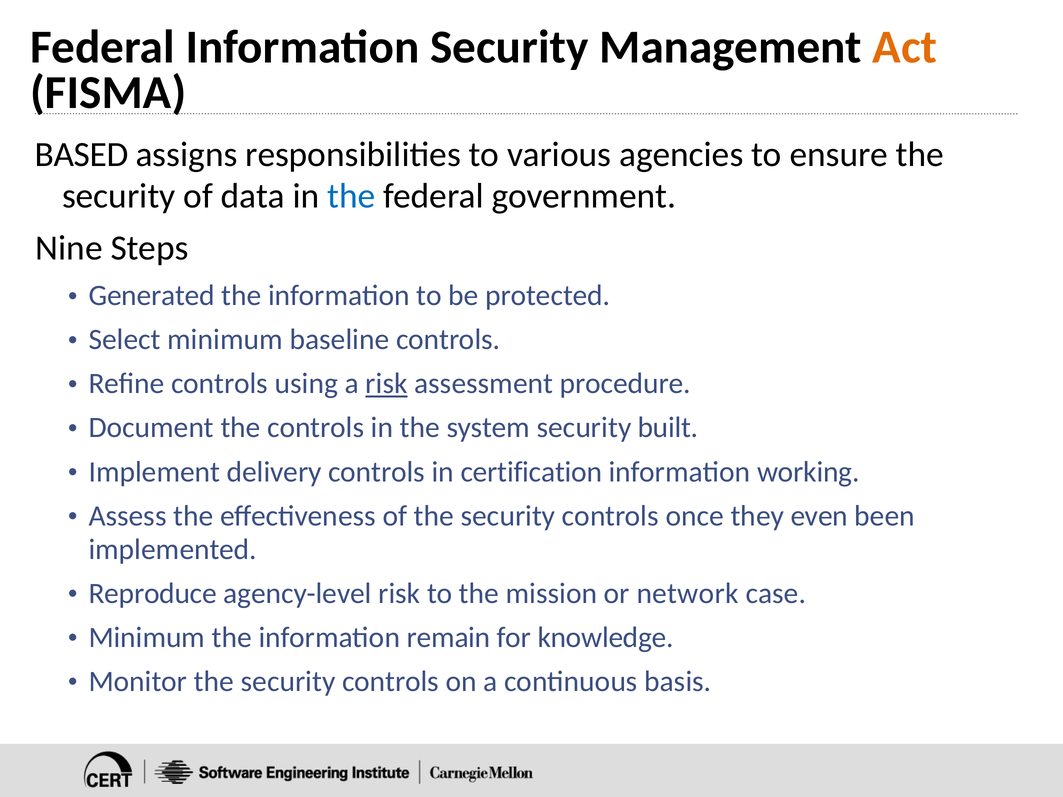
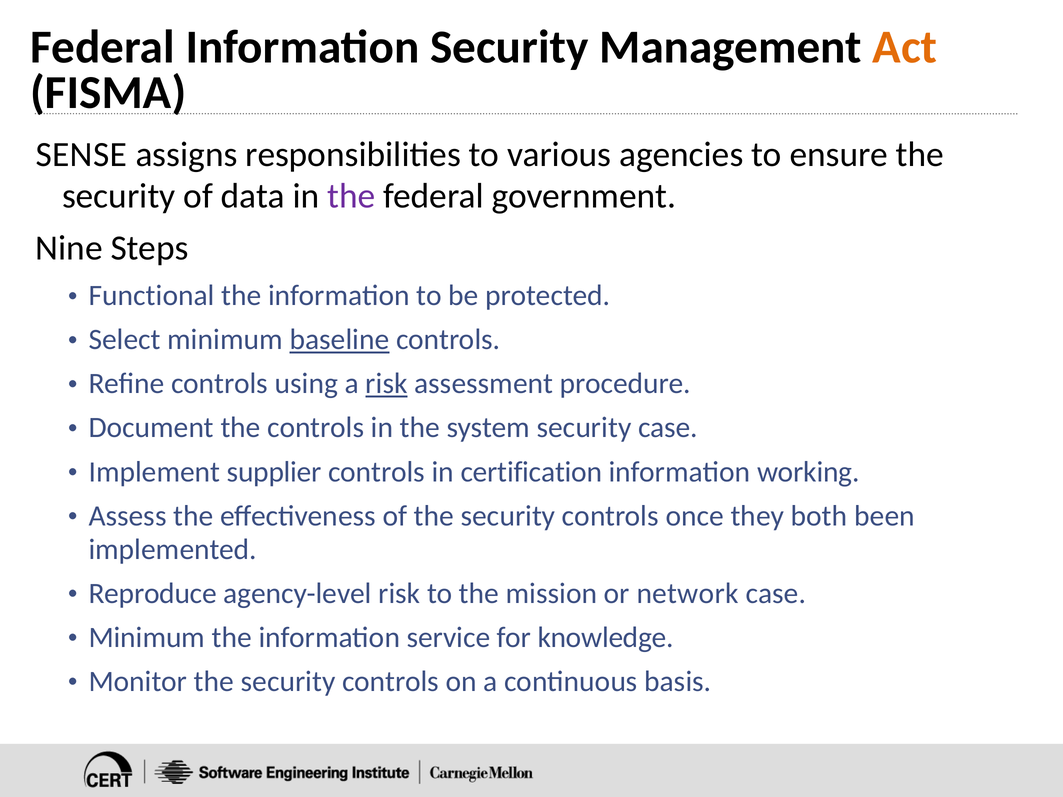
BASED: BASED -> SENSE
the at (351, 196) colour: blue -> purple
Generated: Generated -> Functional
baseline underline: none -> present
security built: built -> case
delivery: delivery -> supplier
even: even -> both
remain: remain -> service
